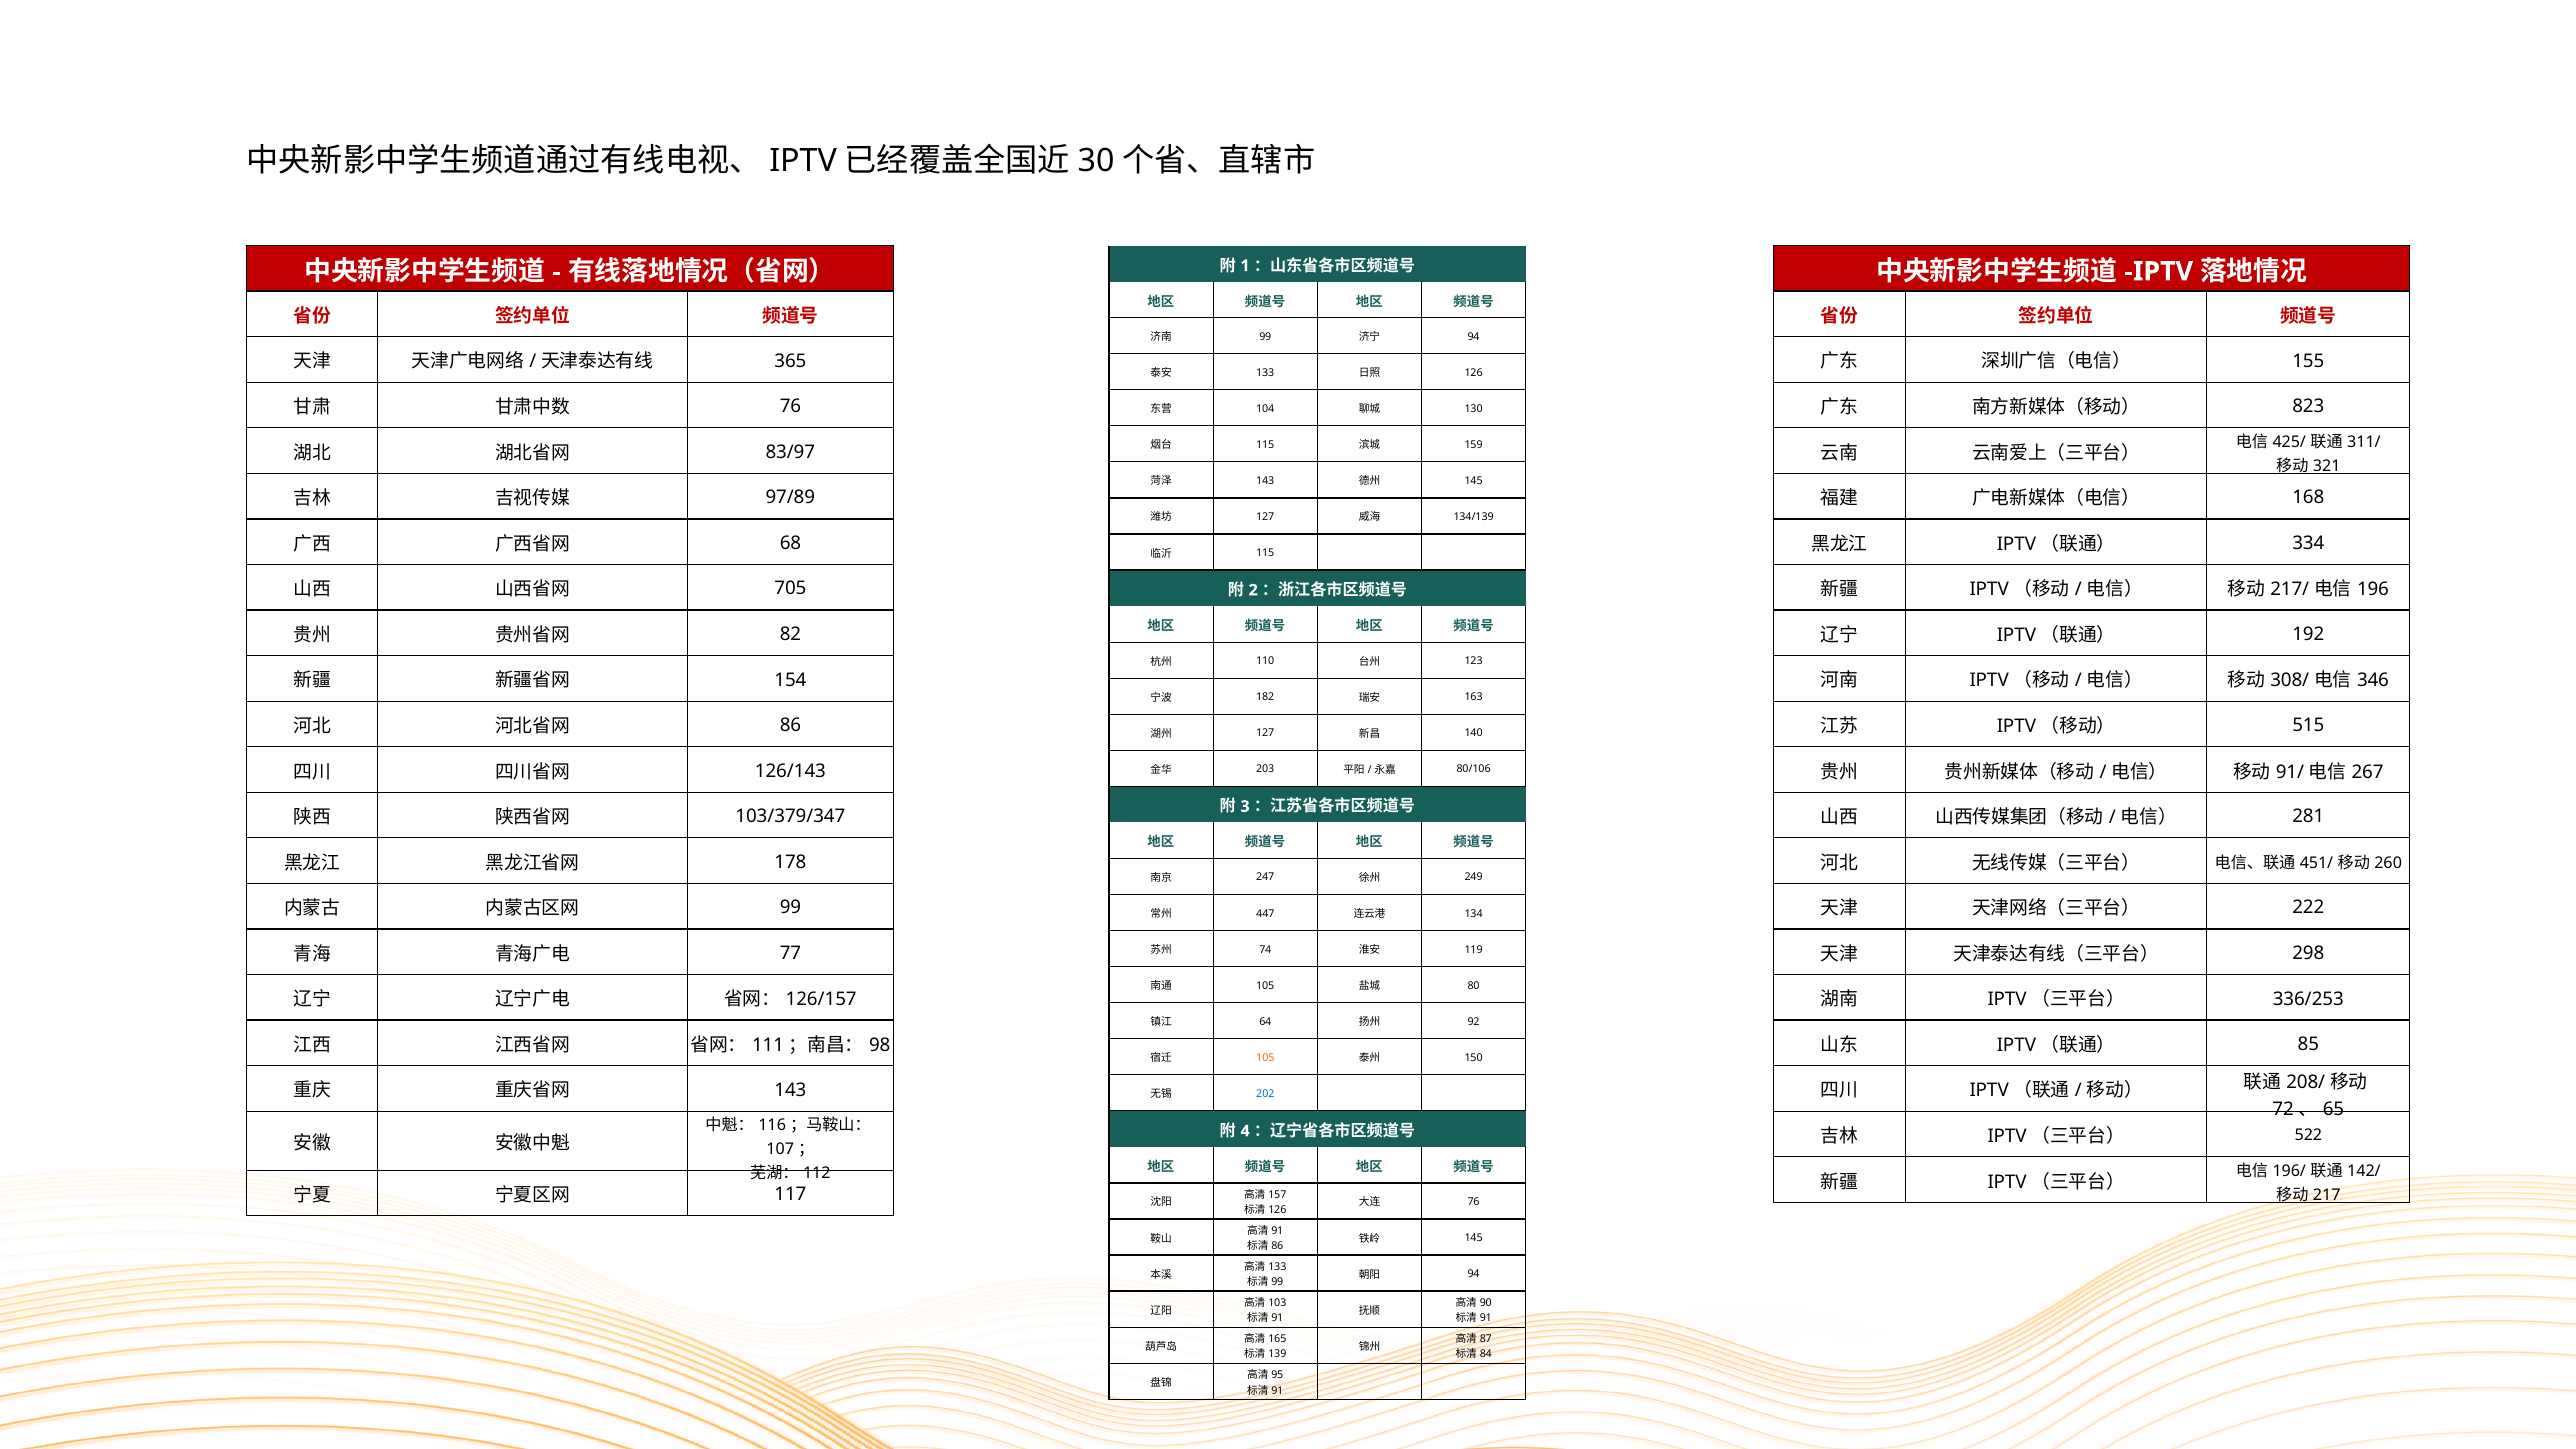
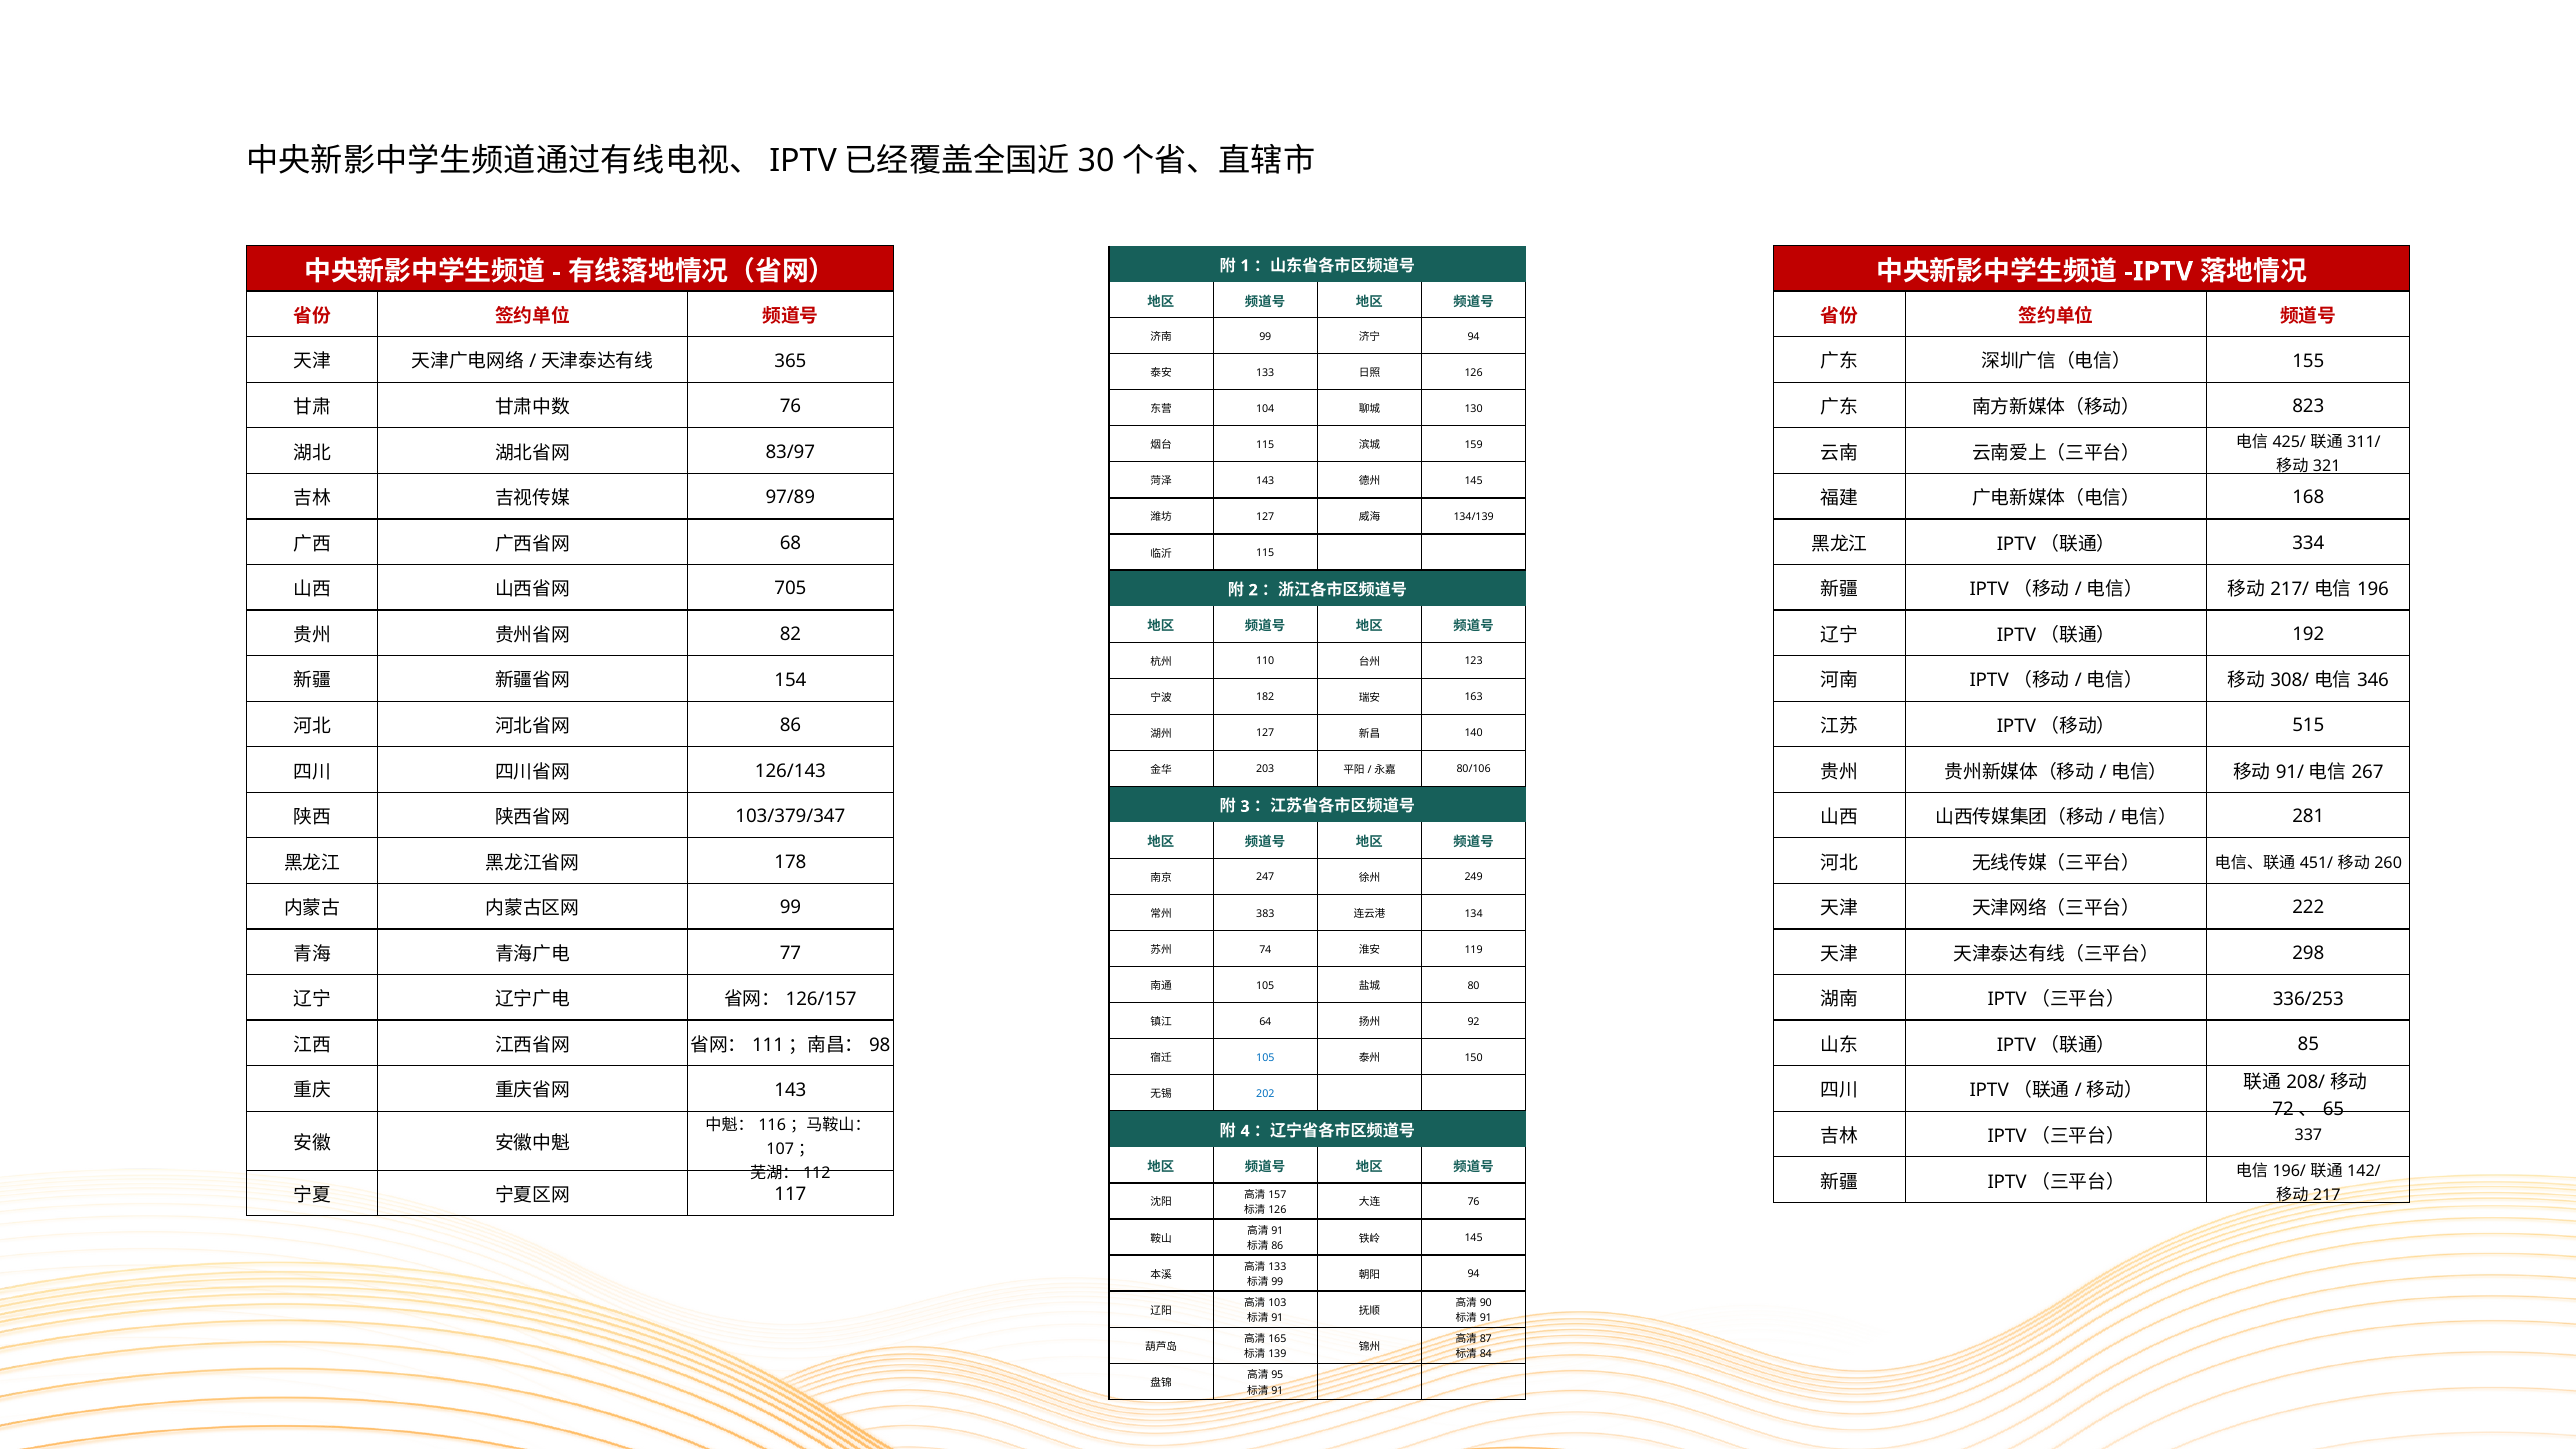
447: 447 -> 383
105 at (1265, 1058) colour: orange -> blue
522: 522 -> 337
